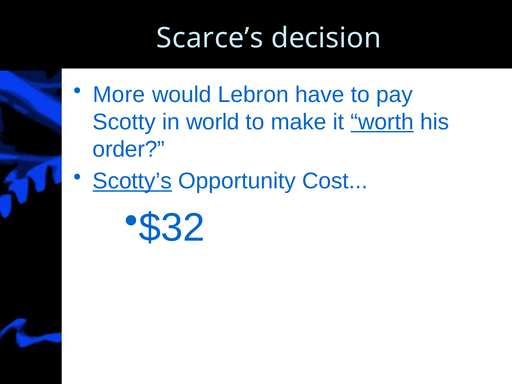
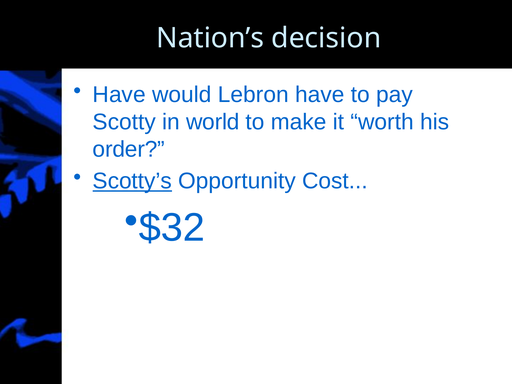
Scarce’s: Scarce’s -> Nation’s
More at (119, 95): More -> Have
worth underline: present -> none
